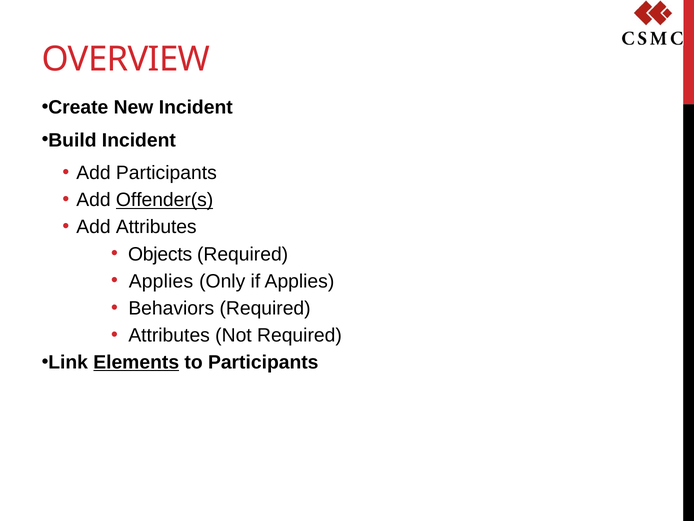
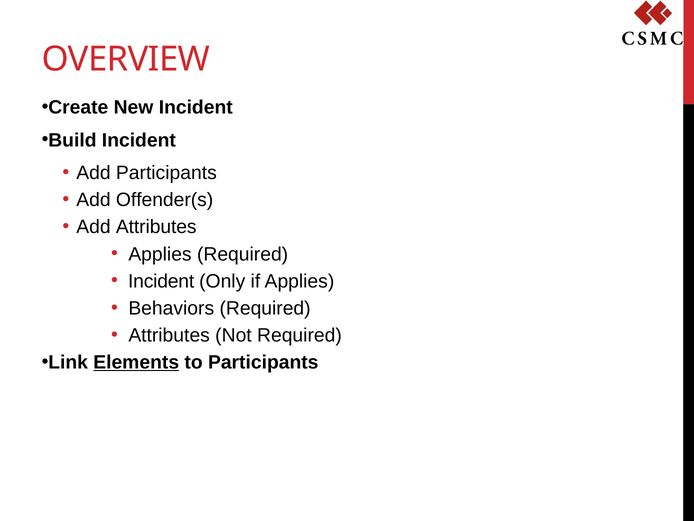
Offender(s underline: present -> none
Objects at (160, 254): Objects -> Applies
Applies at (161, 281): Applies -> Incident
